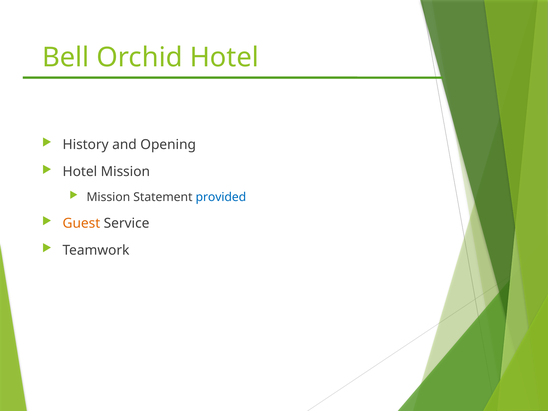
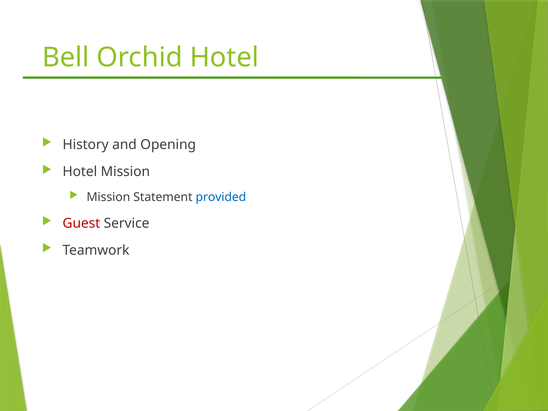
Guest colour: orange -> red
